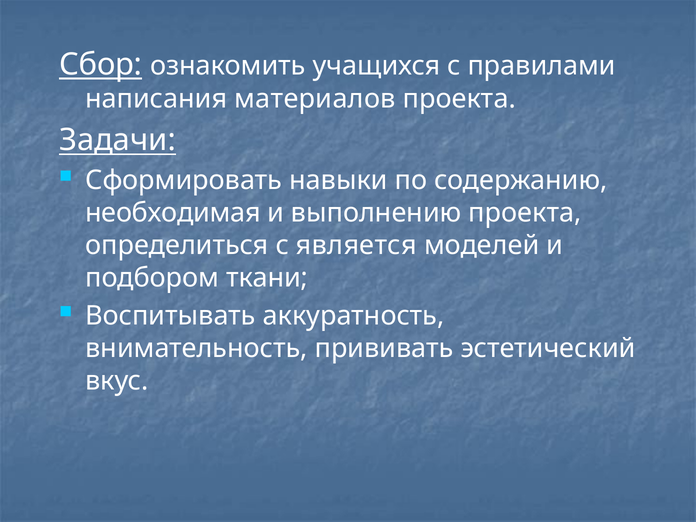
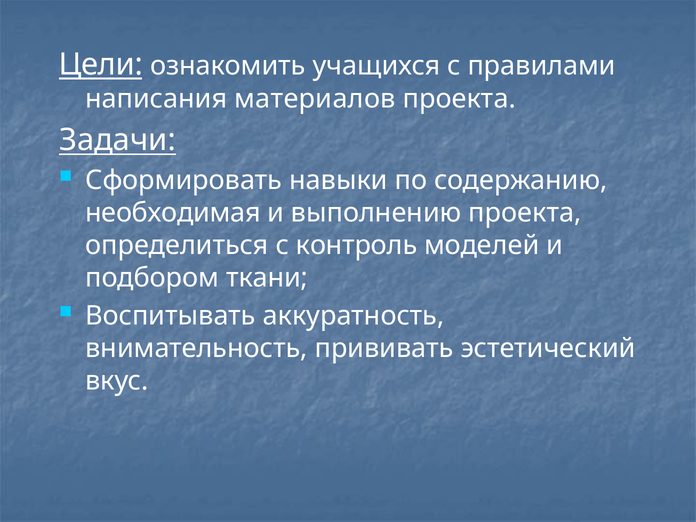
Сбор: Сбор -> Цели
является: является -> контроль
